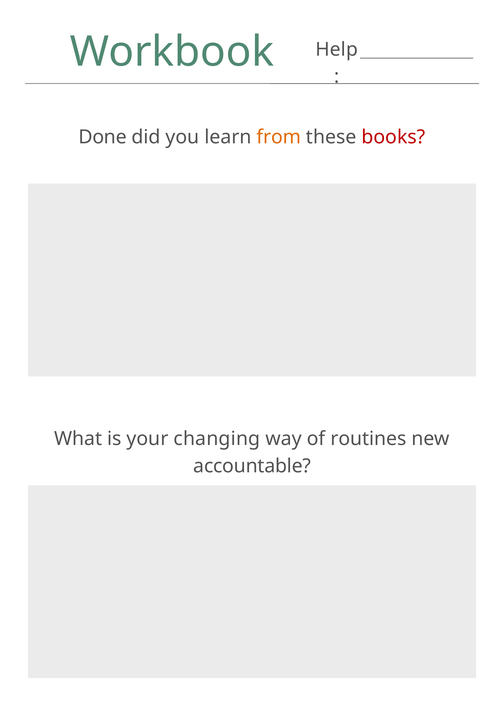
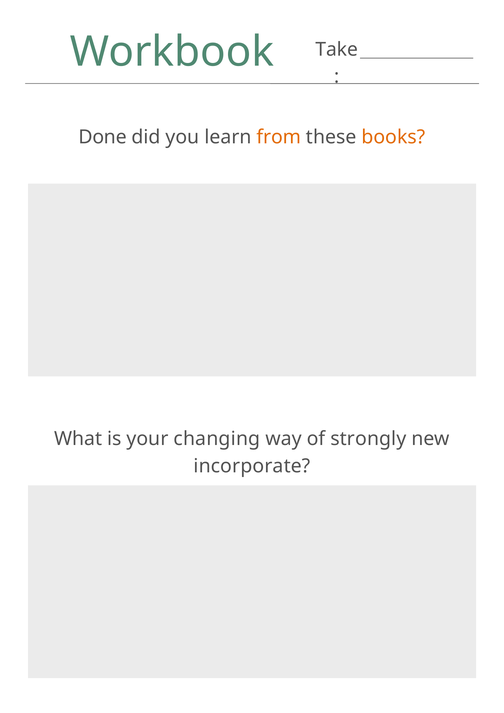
Help: Help -> Take
books colour: red -> orange
routines: routines -> strongly
accountable: accountable -> incorporate
